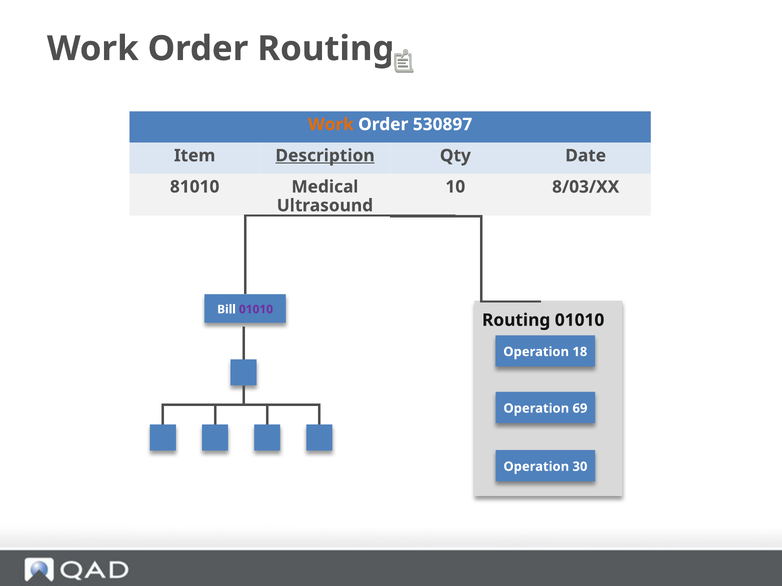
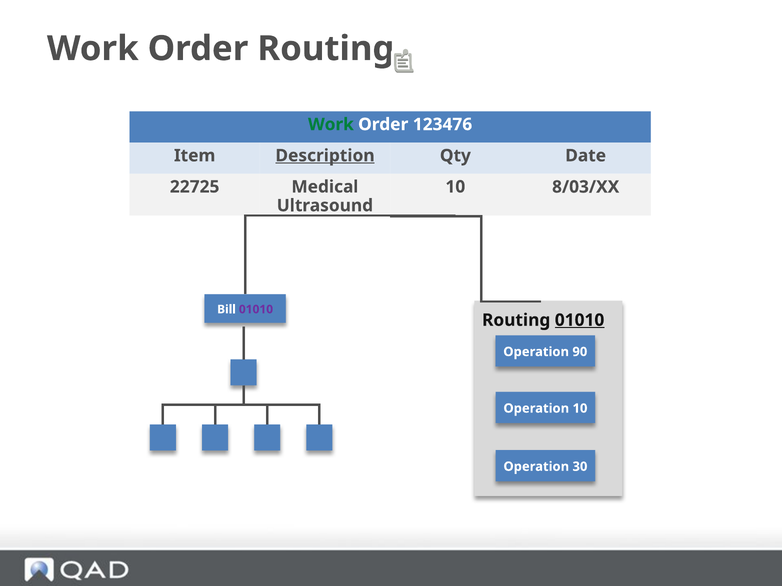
Work at (331, 125) colour: orange -> green
530897: 530897 -> 123476
81010: 81010 -> 22725
01010 at (580, 320) underline: none -> present
18: 18 -> 90
Operation 69: 69 -> 10
